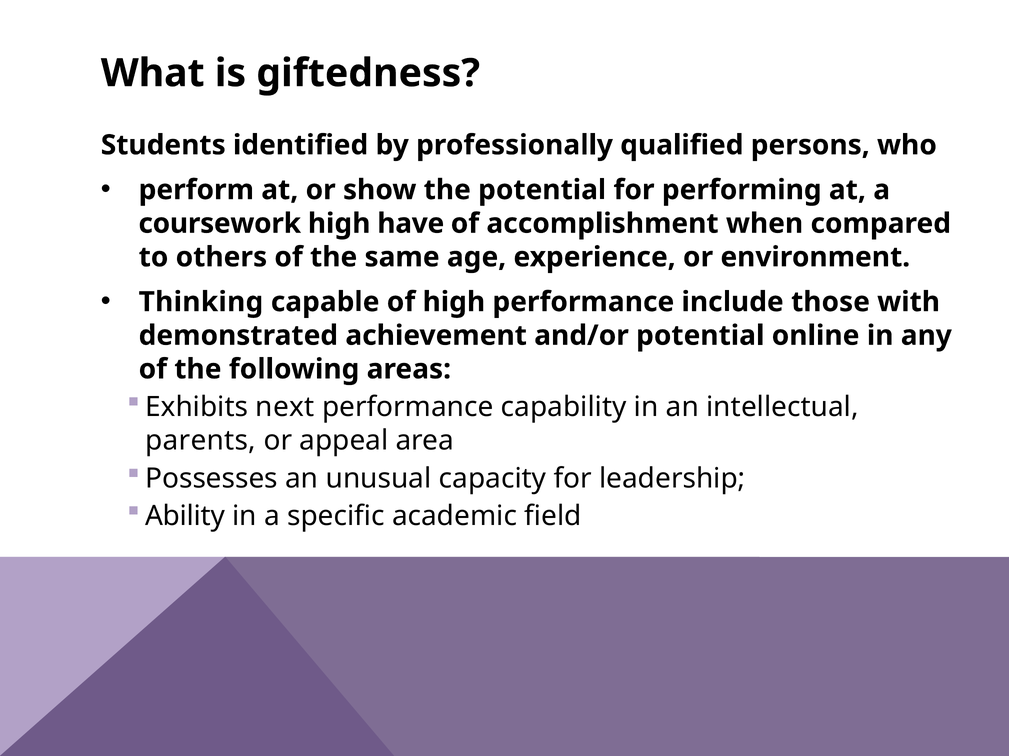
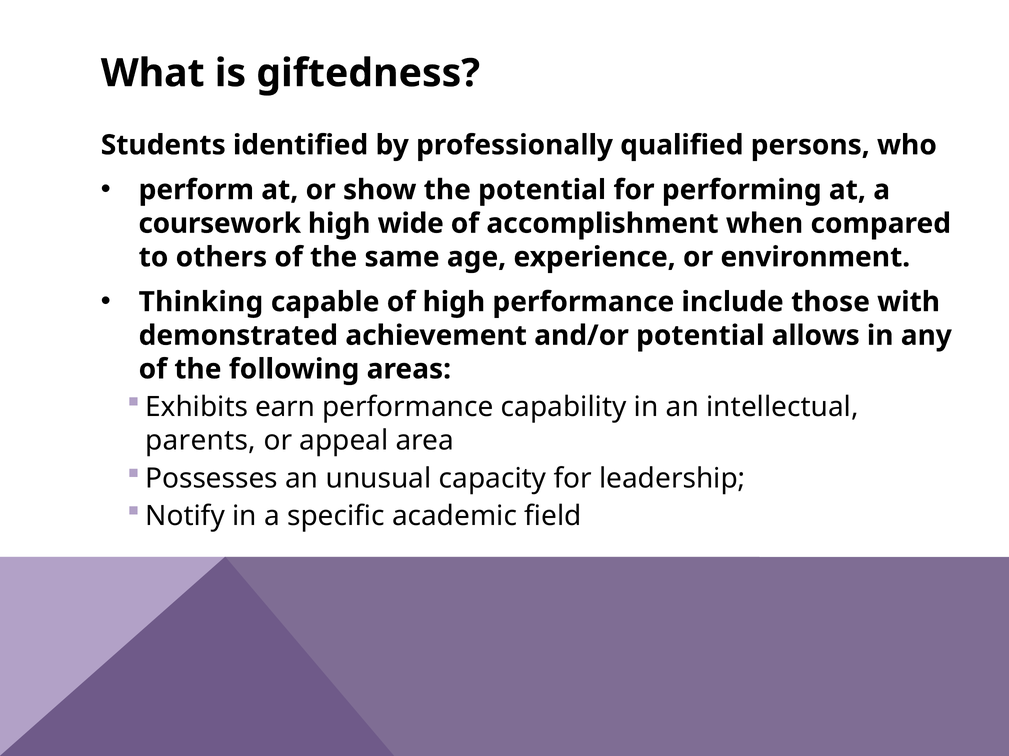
have: have -> wide
online: online -> allows
next: next -> earn
Ability: Ability -> Notify
